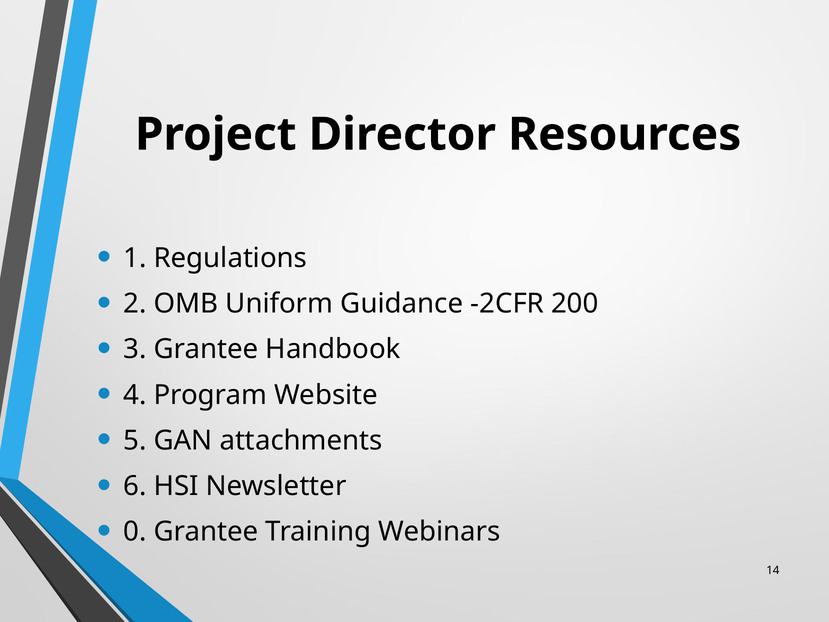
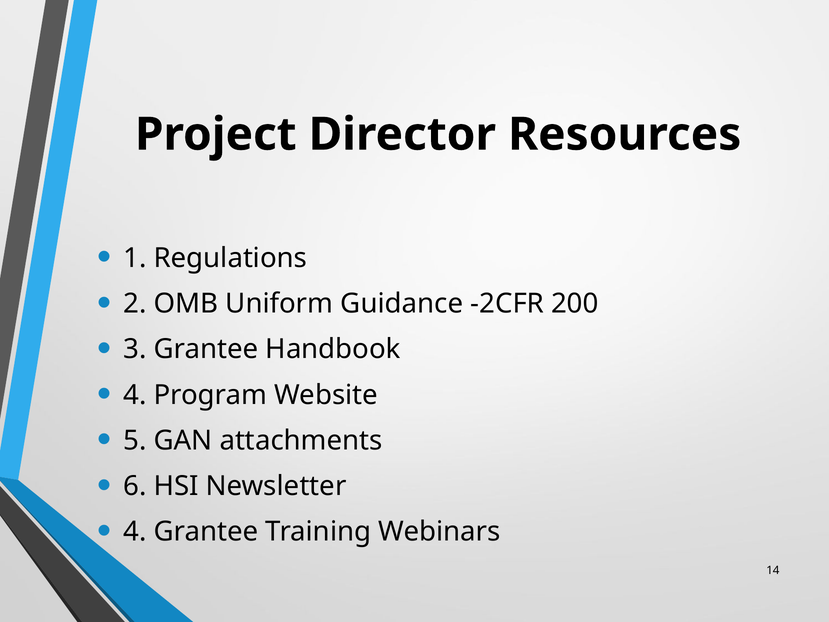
0 at (135, 532): 0 -> 4
